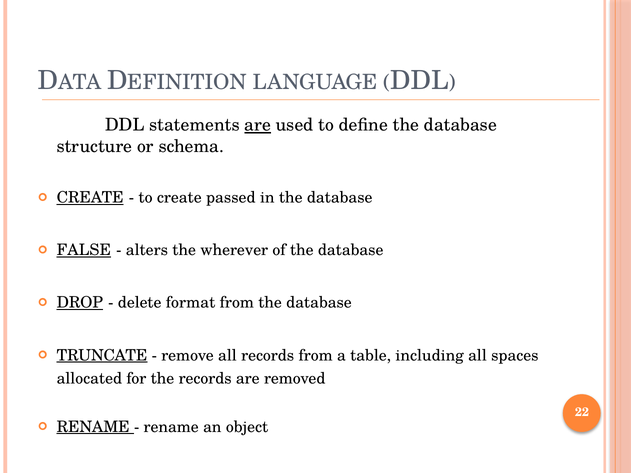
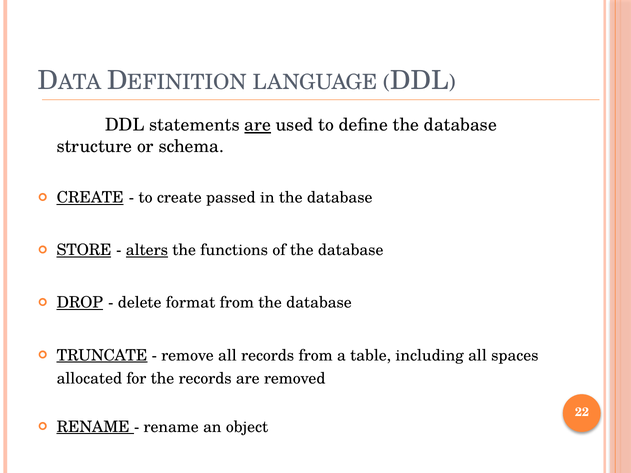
FALSE: FALSE -> STORE
alters underline: none -> present
wherever: wherever -> functions
